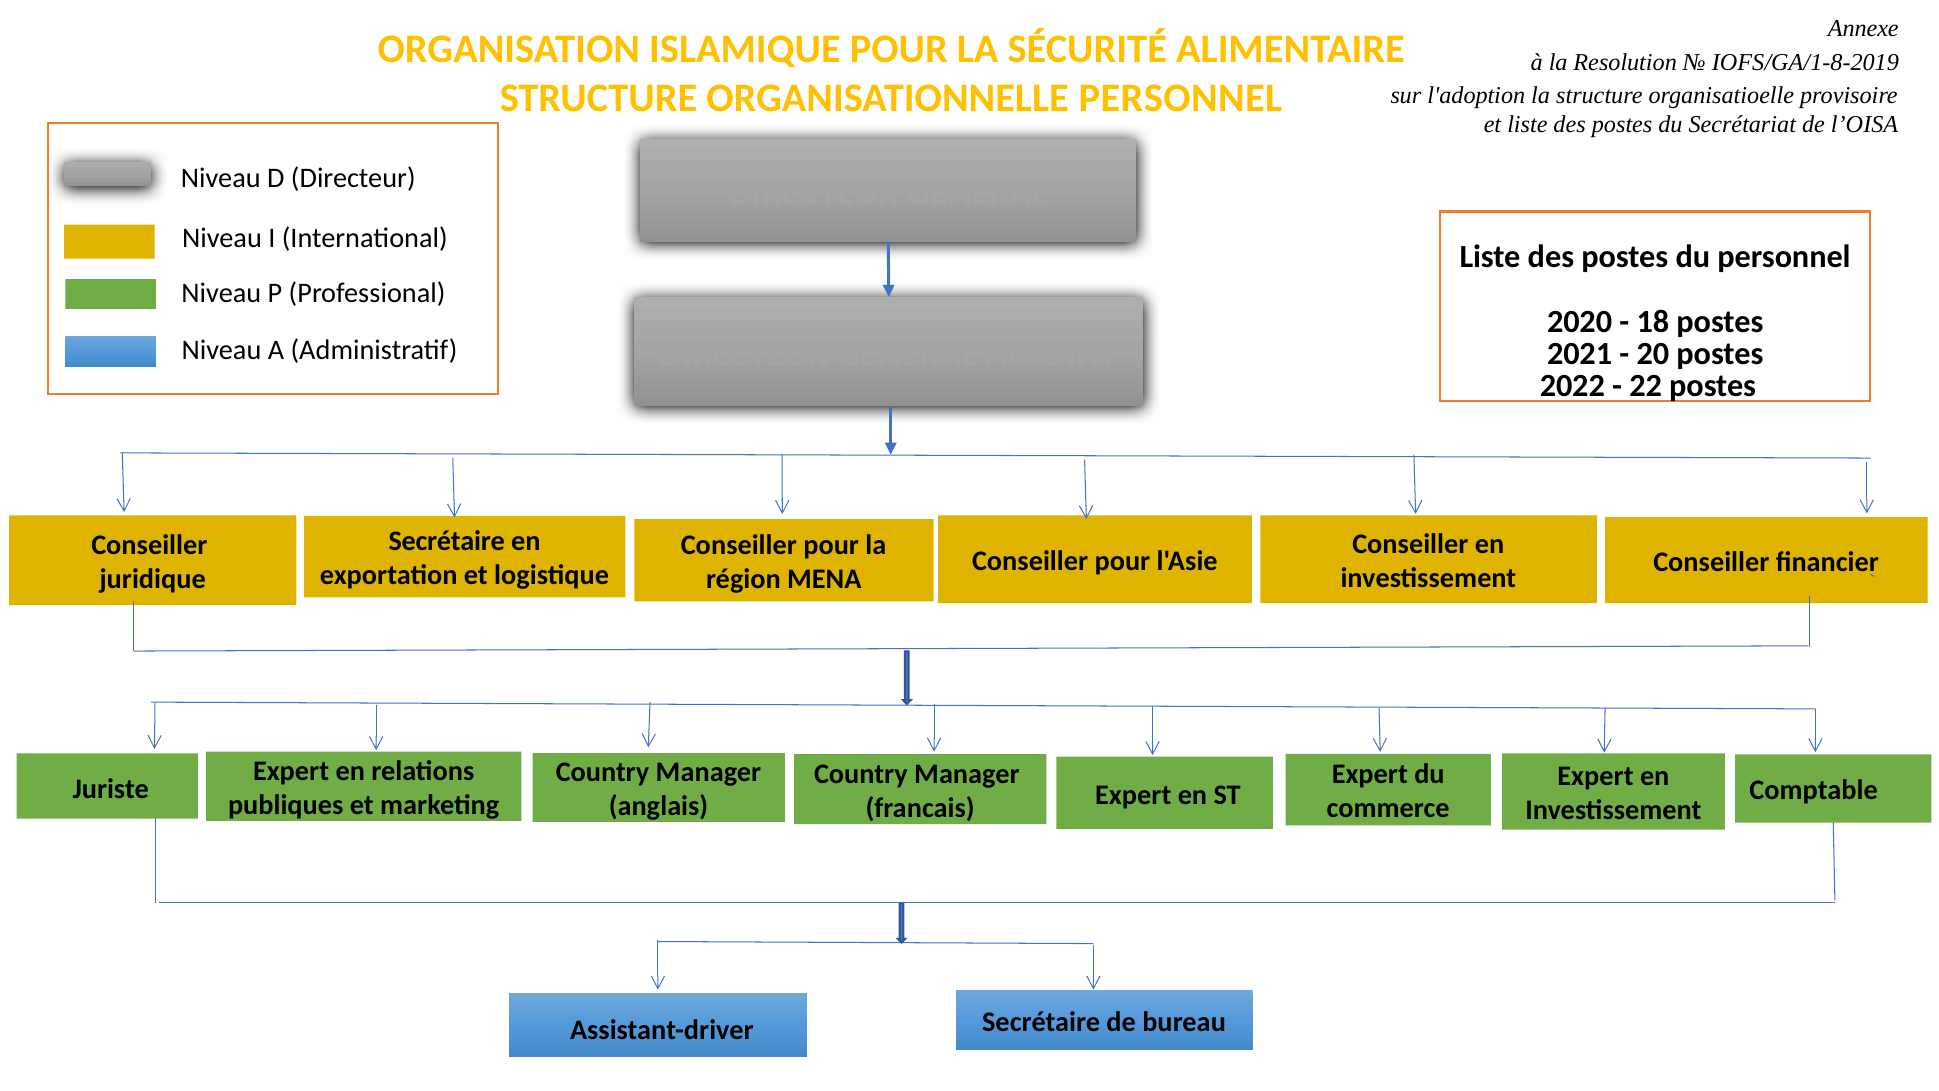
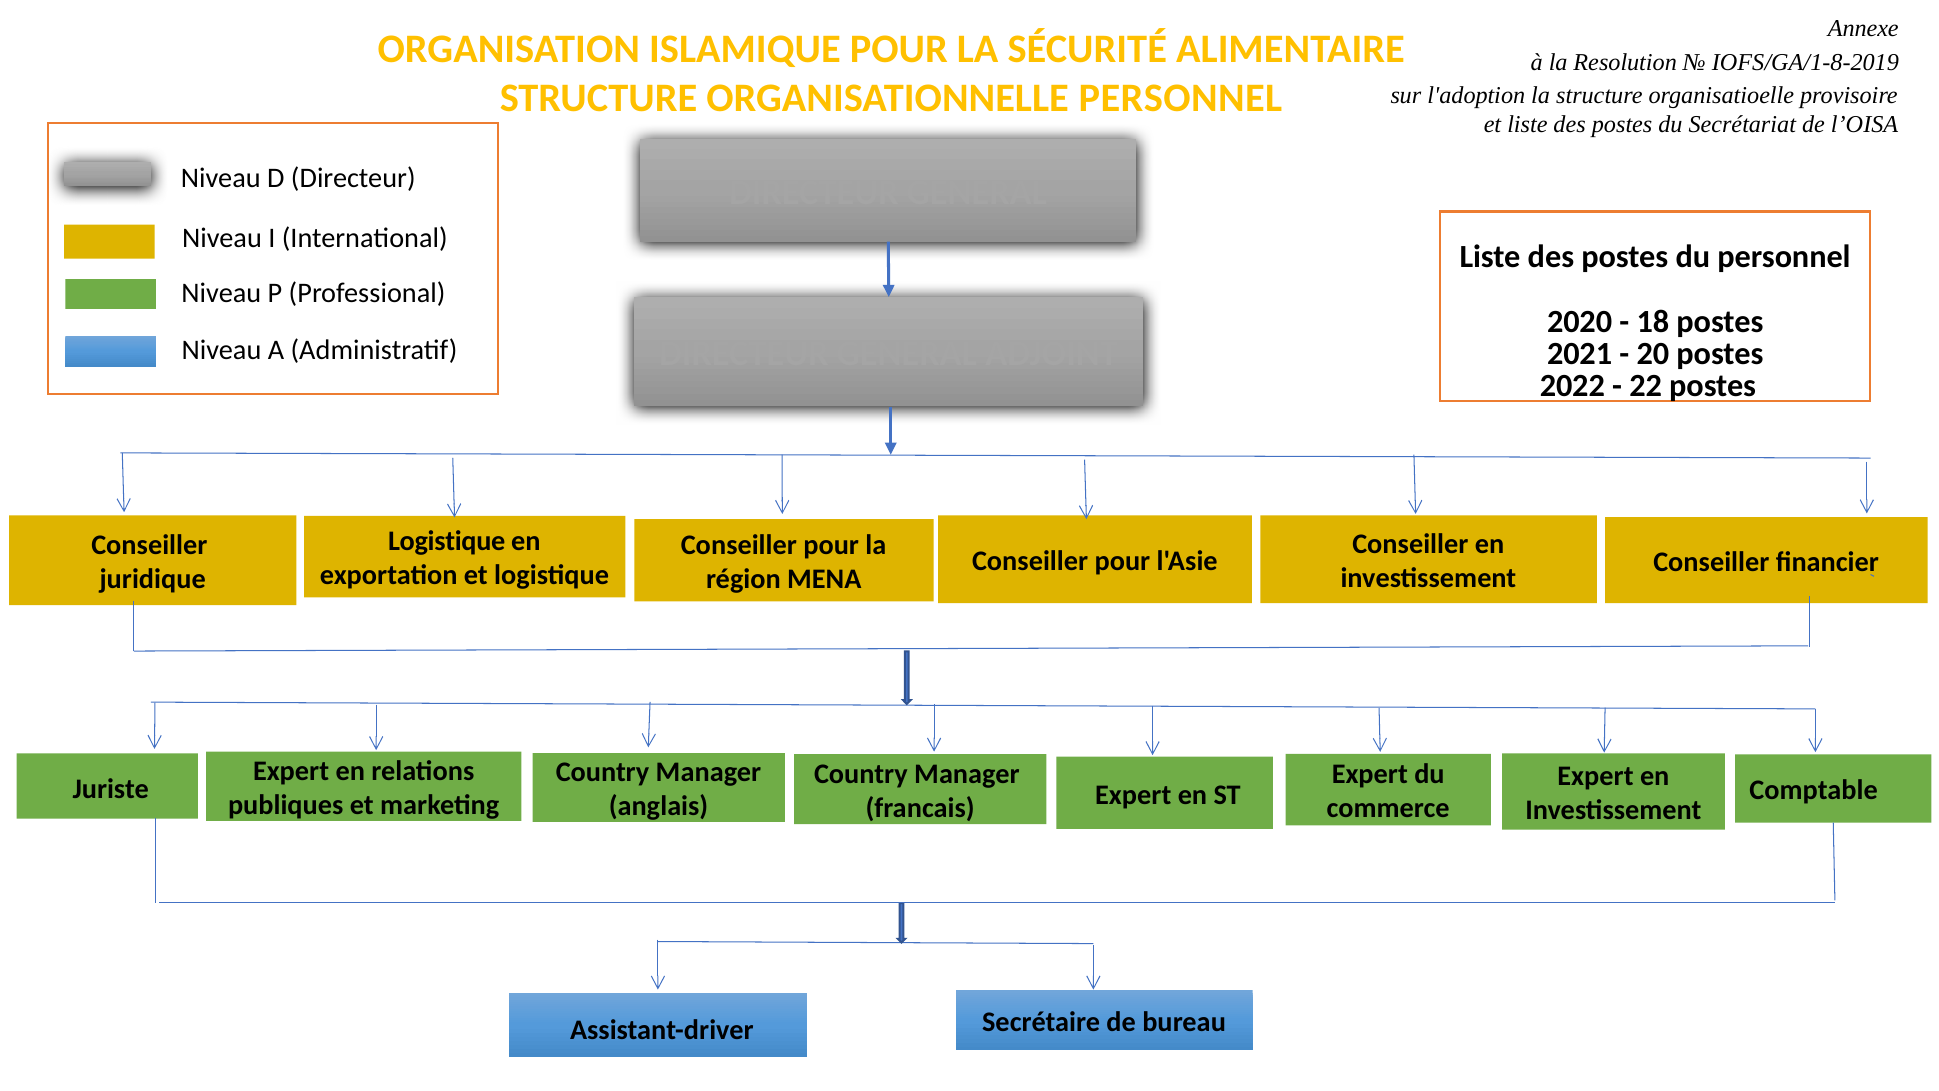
Secrétaire at (447, 541): Secrétaire -> Logistique
